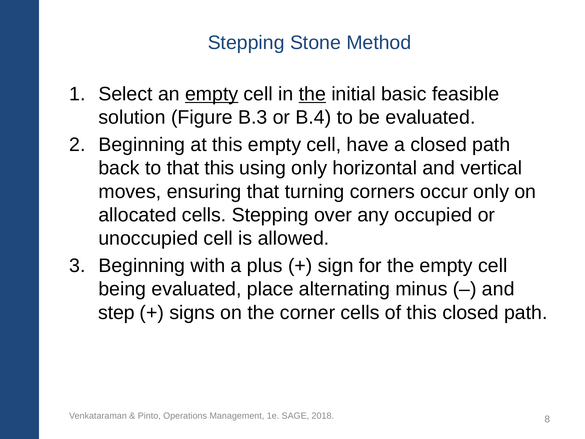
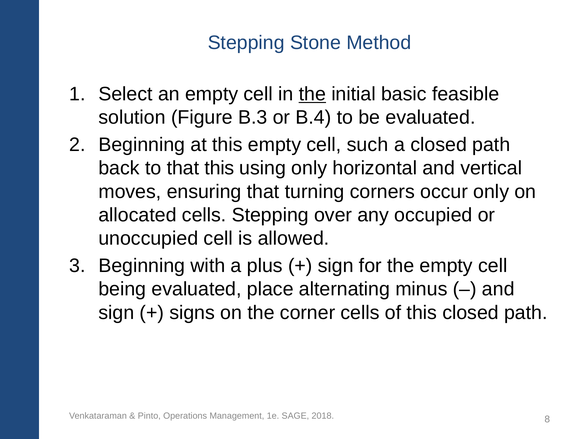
empty at (212, 94) underline: present -> none
have: have -> such
step at (116, 312): step -> sign
